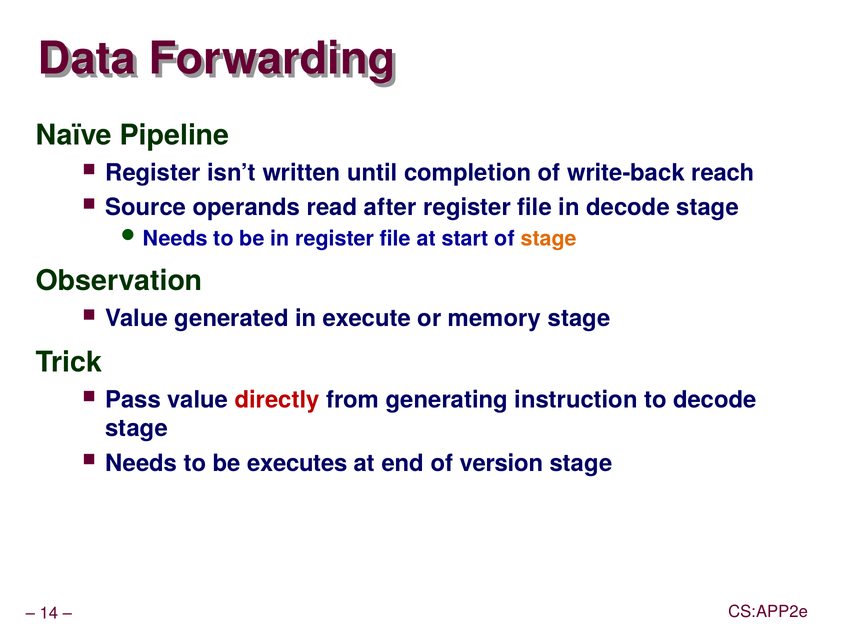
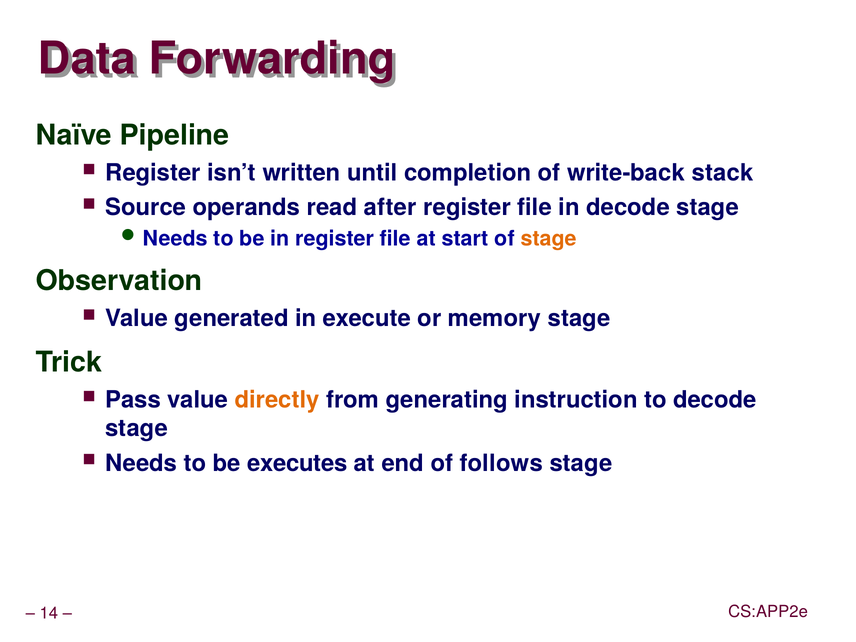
reach: reach -> stack
directly colour: red -> orange
version: version -> follows
